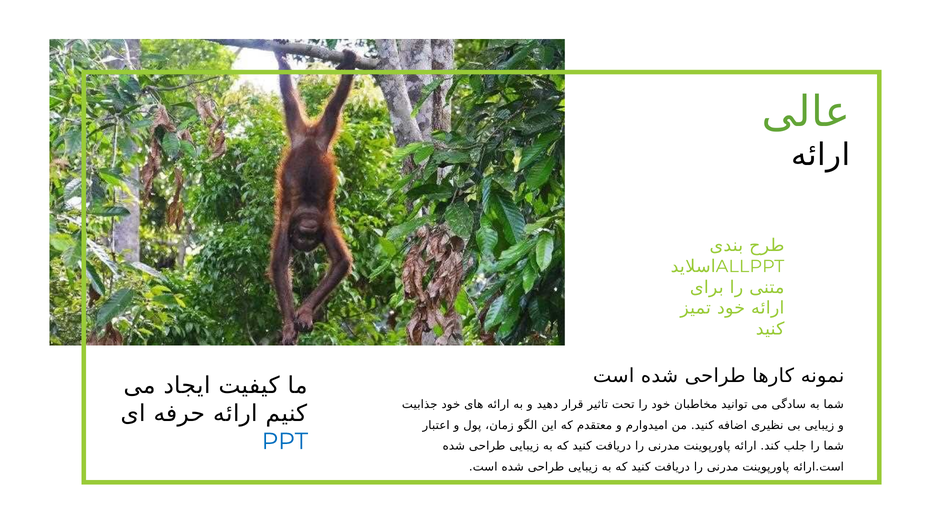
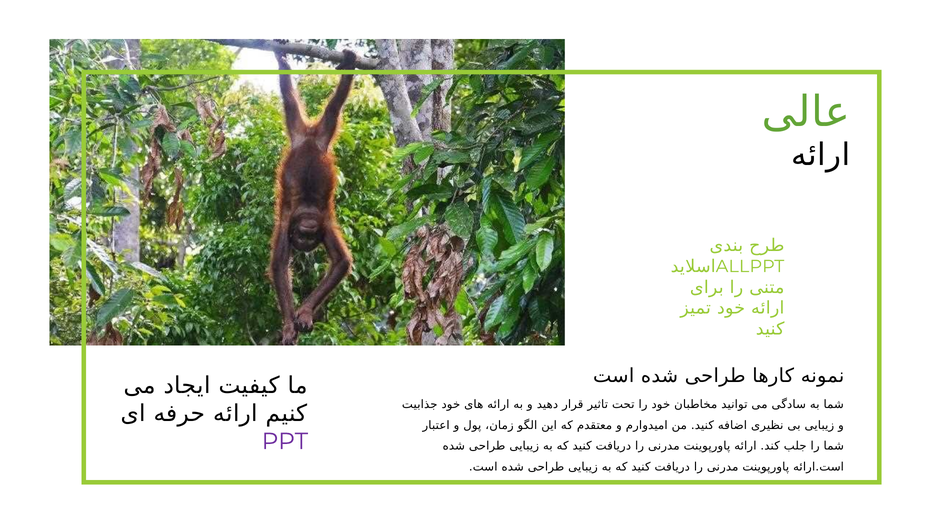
PPT colour: blue -> purple
